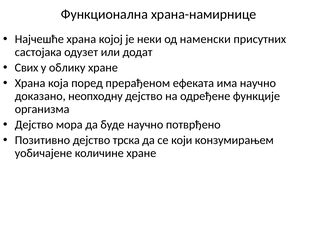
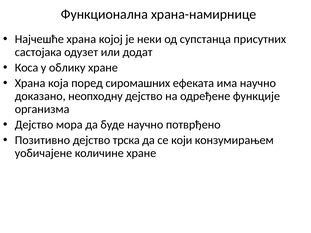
наменски: наменски -> супстанца
Свих: Свих -> Коса
прерађеном: прерађеном -> сиромашних
